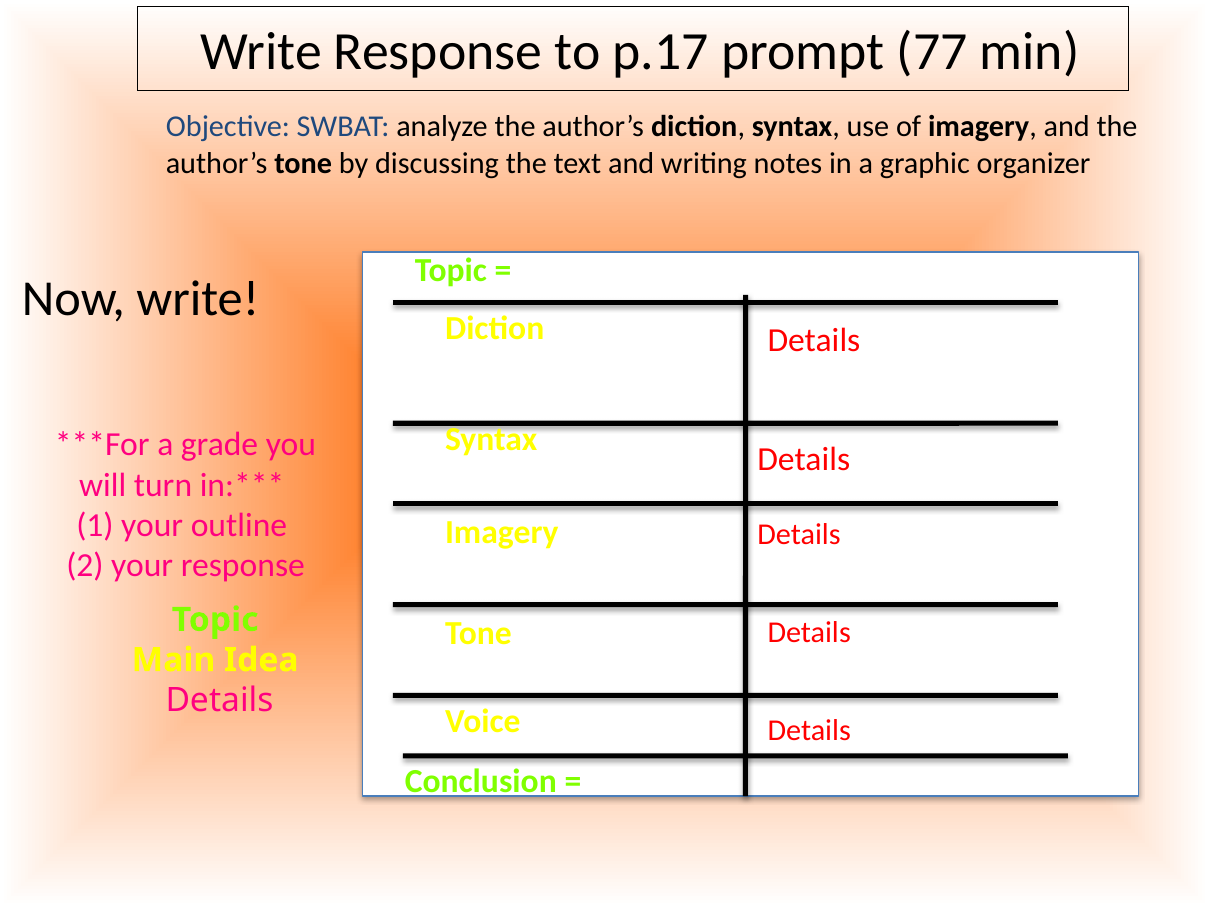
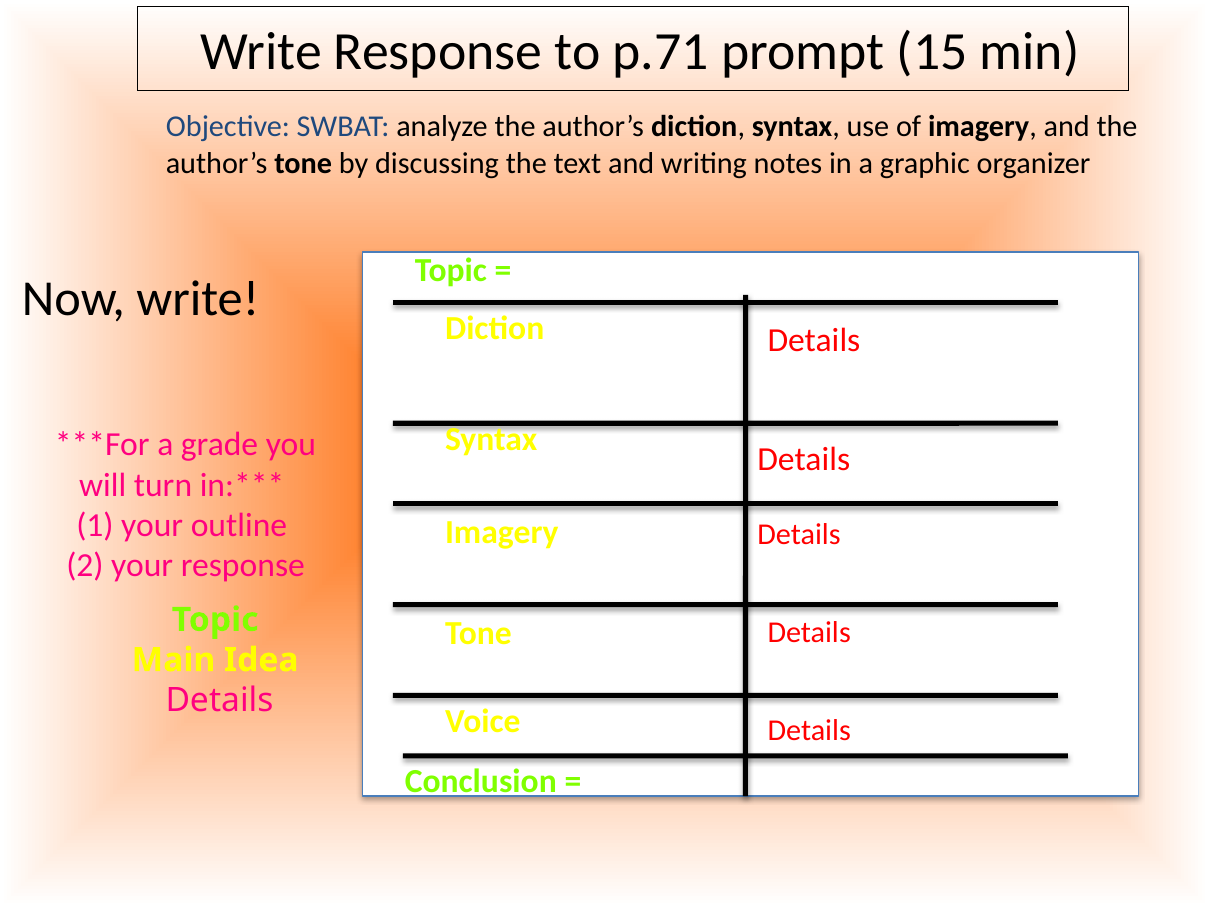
p.17: p.17 -> p.71
77: 77 -> 15
